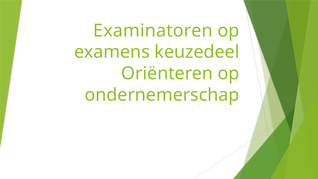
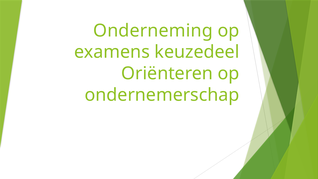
Examinatoren: Examinatoren -> Onderneming
